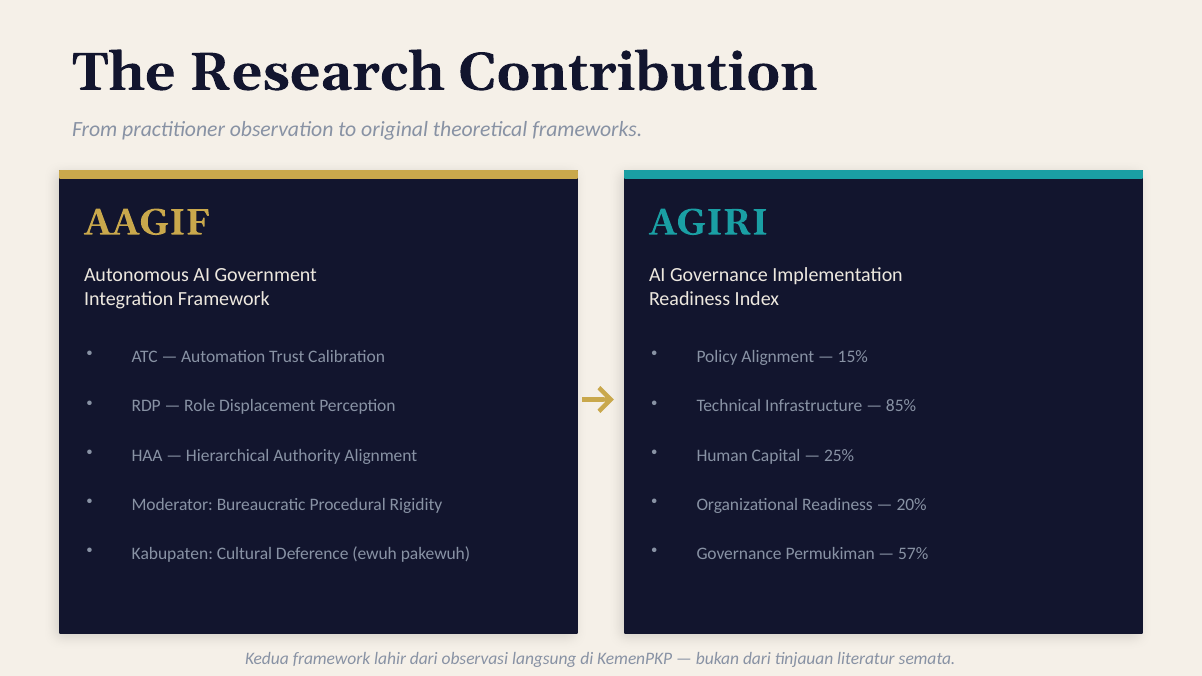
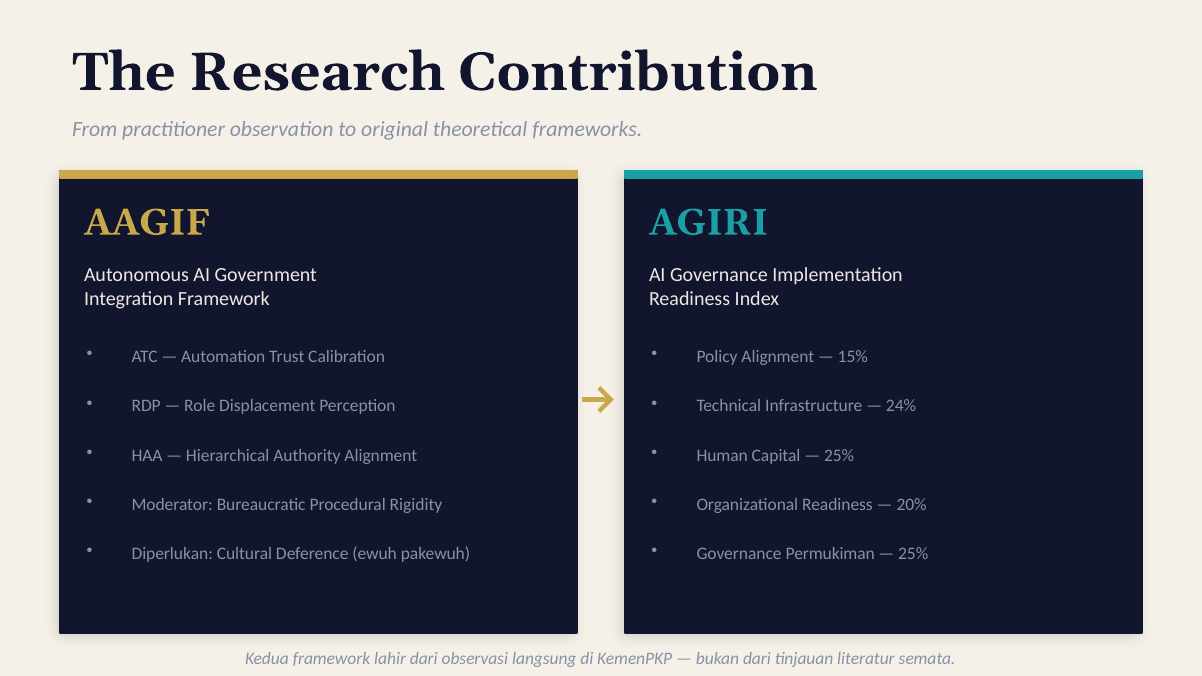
85%: 85% -> 24%
Kabupaten: Kabupaten -> Diperlukan
57% at (913, 554): 57% -> 25%
